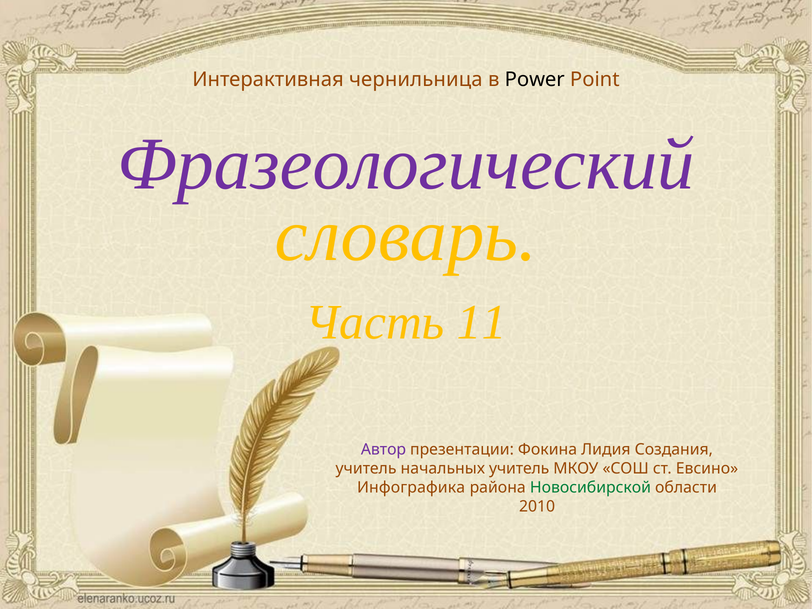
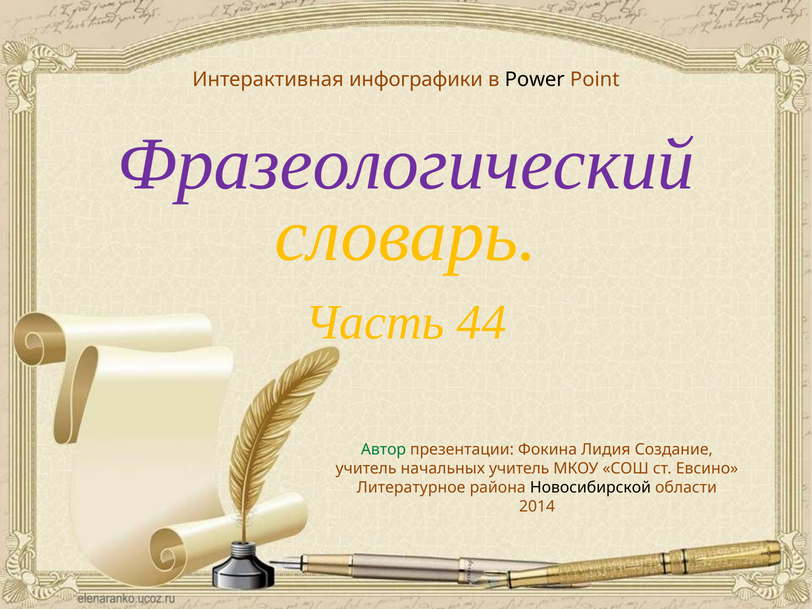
чернильница: чернильница -> инфографики
11: 11 -> 44
Автор colour: purple -> green
Создания: Создания -> Создание
Инфографика: Инфографика -> Литературное
Новосибирской colour: green -> black
2010: 2010 -> 2014
